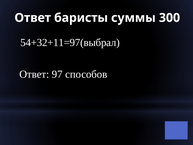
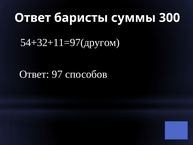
54+32+11=97(выбрал: 54+32+11=97(выбрал -> 54+32+11=97(другом
